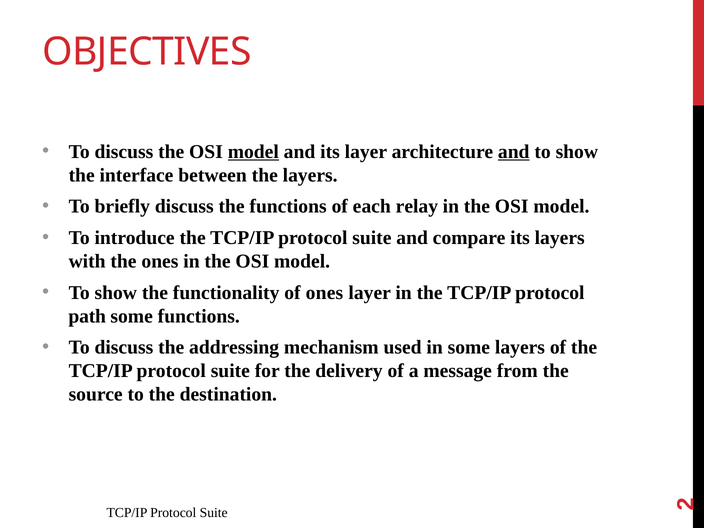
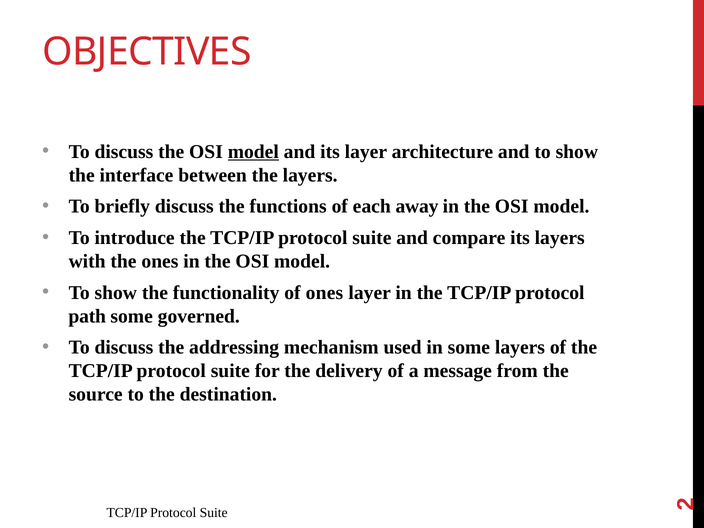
and at (514, 152) underline: present -> none
relay: relay -> away
some functions: functions -> governed
